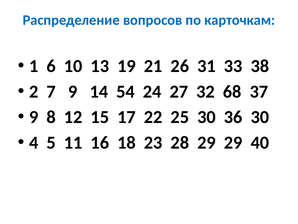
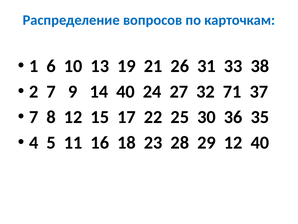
14 54: 54 -> 40
68: 68 -> 71
9 at (34, 117): 9 -> 7
36 30: 30 -> 35
29 29: 29 -> 12
